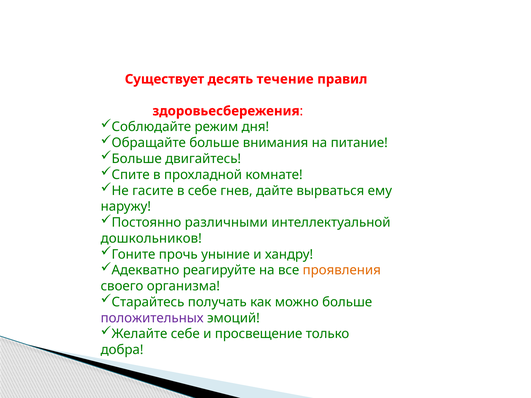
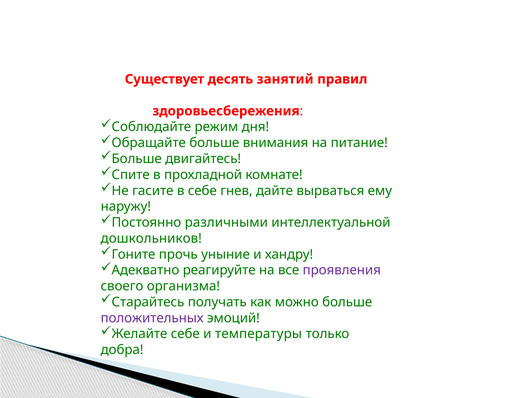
течение: течение -> занятий
проявления colour: orange -> purple
просвещение: просвещение -> температуры
